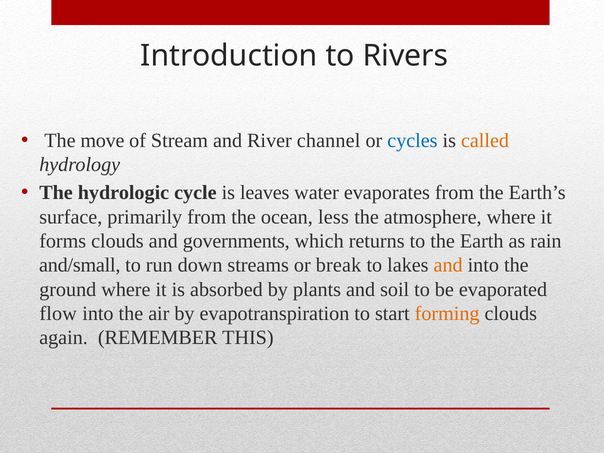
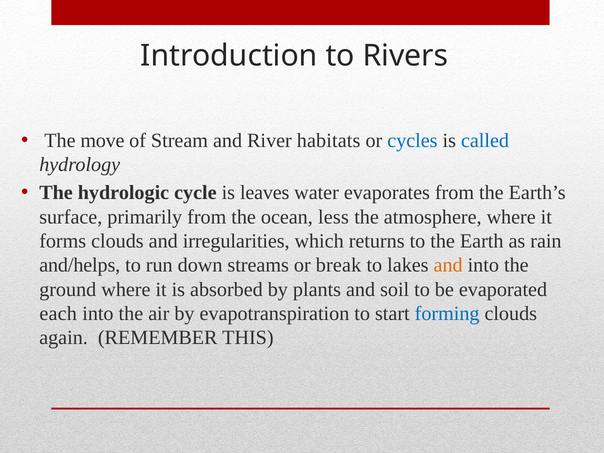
channel: channel -> habitats
called colour: orange -> blue
governments: governments -> irregularities
and/small: and/small -> and/helps
flow: flow -> each
forming colour: orange -> blue
